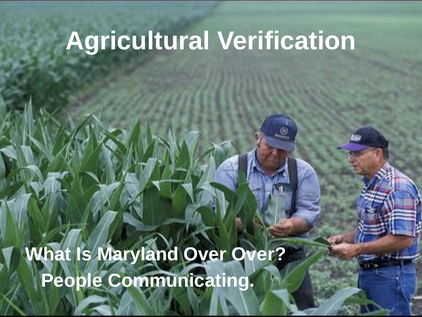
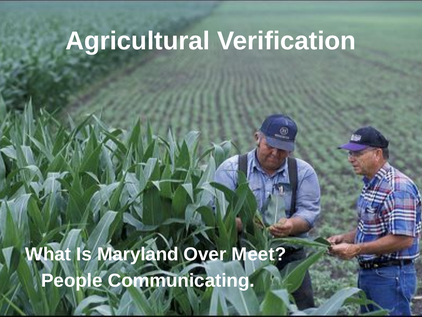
Over Over: Over -> Meet
